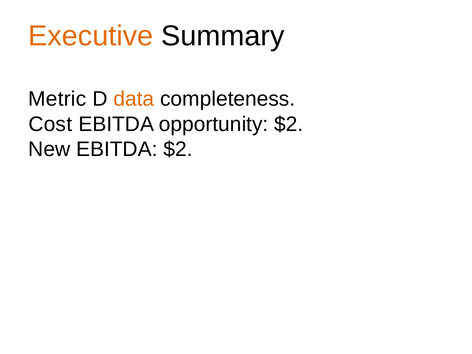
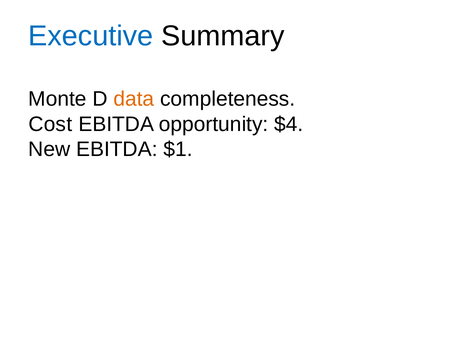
Executive colour: orange -> blue
Metric: Metric -> Monte
opportunity $2: $2 -> $4
EBITDA $2: $2 -> $1
